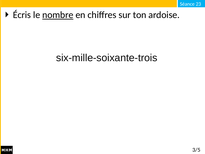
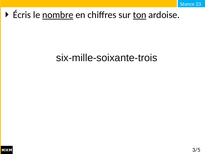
ton underline: none -> present
